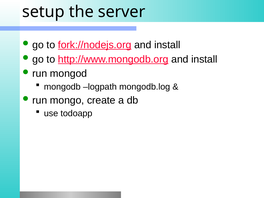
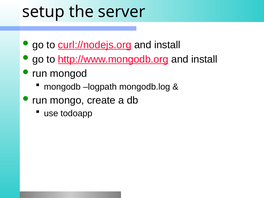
fork://nodejs.org: fork://nodejs.org -> curl://nodejs.org
